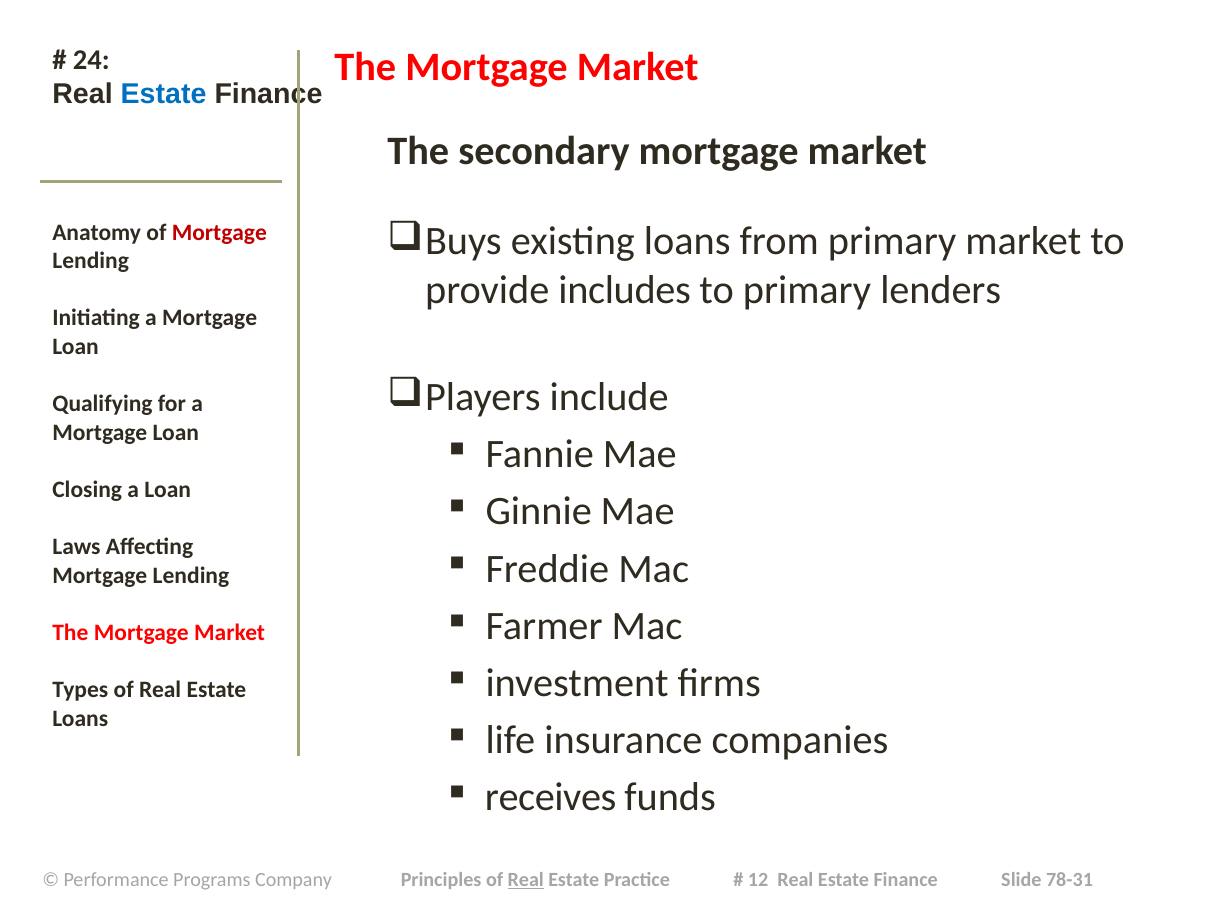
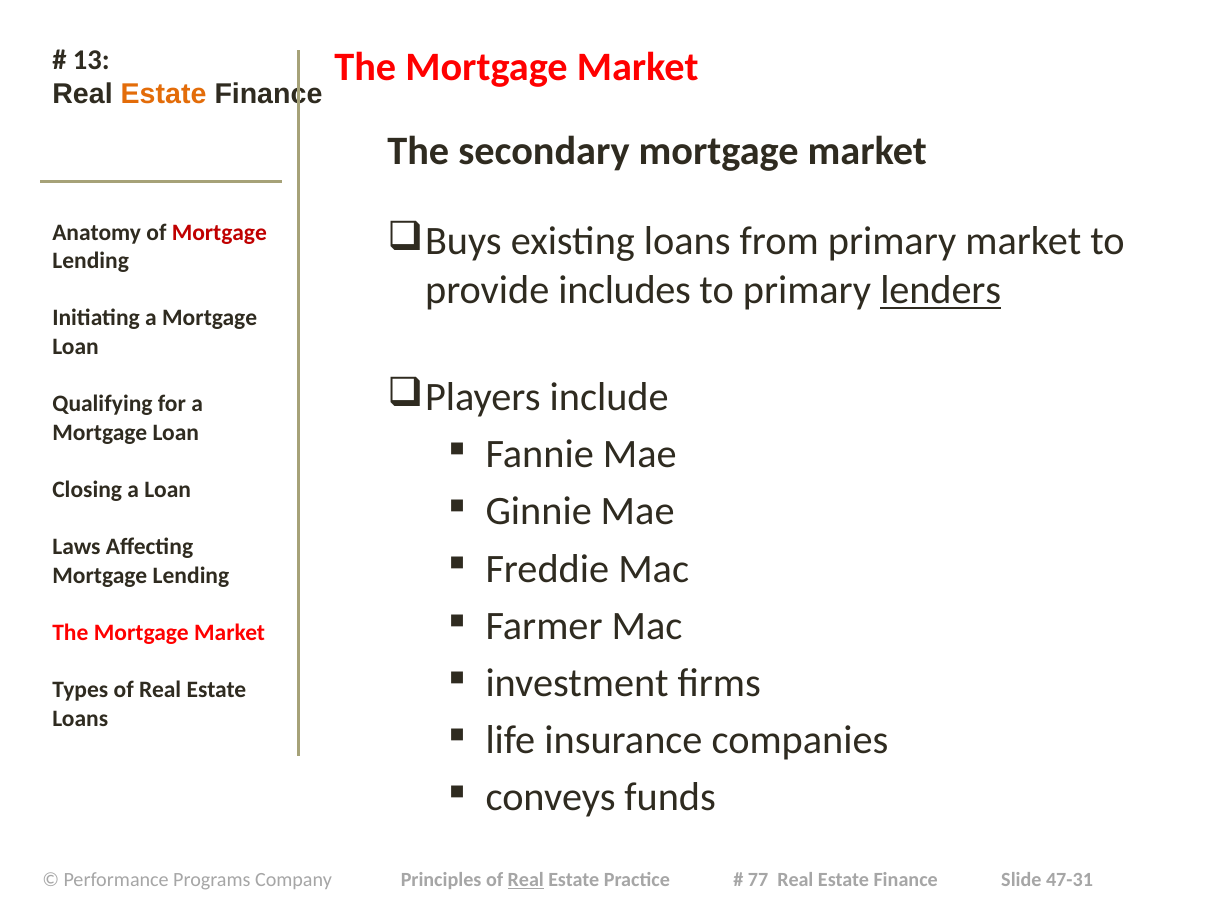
24: 24 -> 13
Estate at (164, 94) colour: blue -> orange
lenders underline: none -> present
receives: receives -> conveys
12: 12 -> 77
78-31: 78-31 -> 47-31
